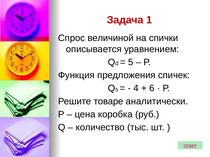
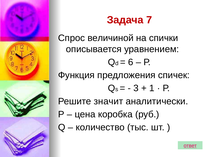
1: 1 -> 7
5: 5 -> 6
4: 4 -> 3
6: 6 -> 1
товаре: товаре -> значит
